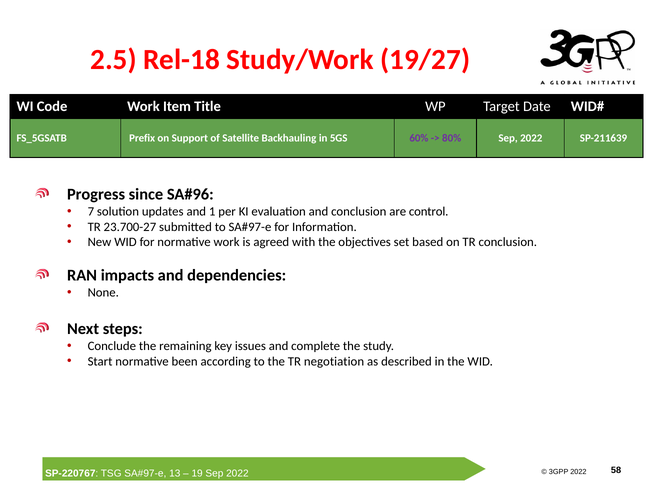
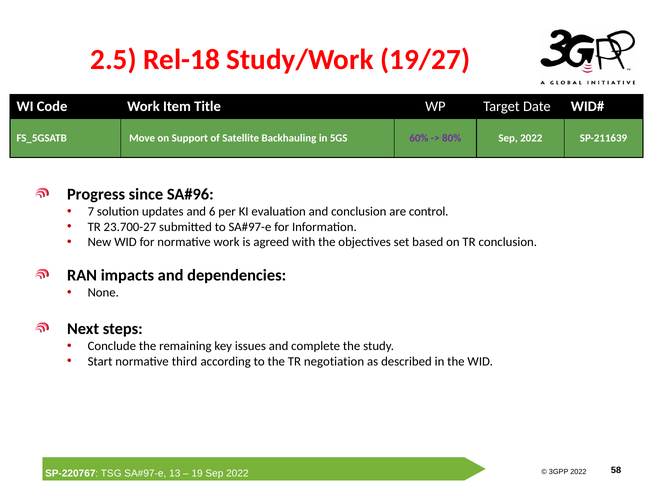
Prefix: Prefix -> Move
1: 1 -> 6
been: been -> third
